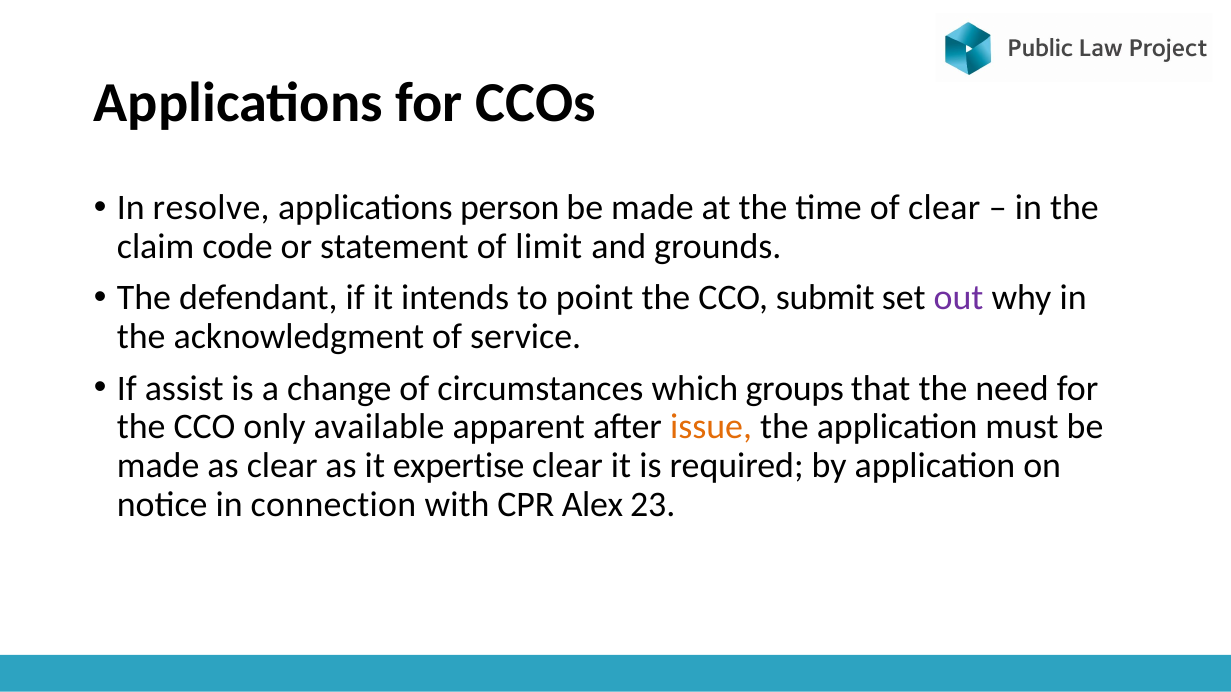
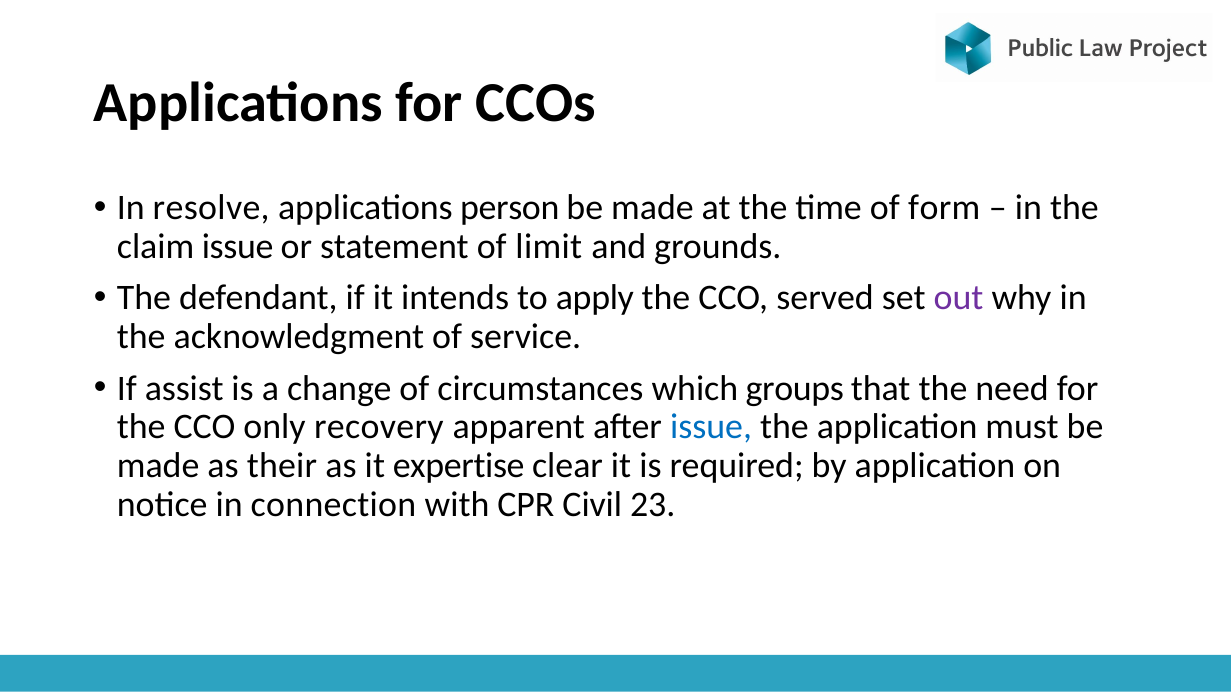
of clear: clear -> form
claim code: code -> issue
point: point -> apply
submit: submit -> served
available: available -> recovery
issue at (711, 427) colour: orange -> blue
as clear: clear -> their
Alex: Alex -> Civil
